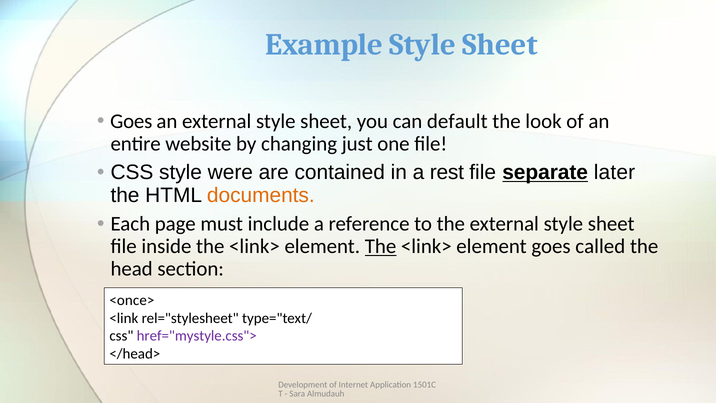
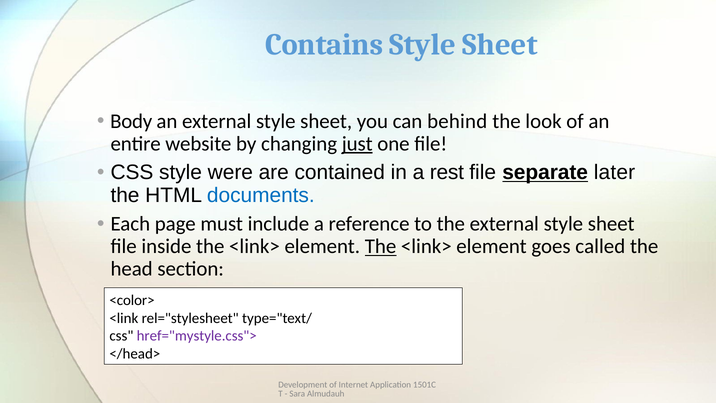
Example: Example -> Contains
Goes at (131, 121): Goes -> Body
default: default -> behind
just underline: none -> present
documents colour: orange -> blue
<once>: <once> -> <color>
